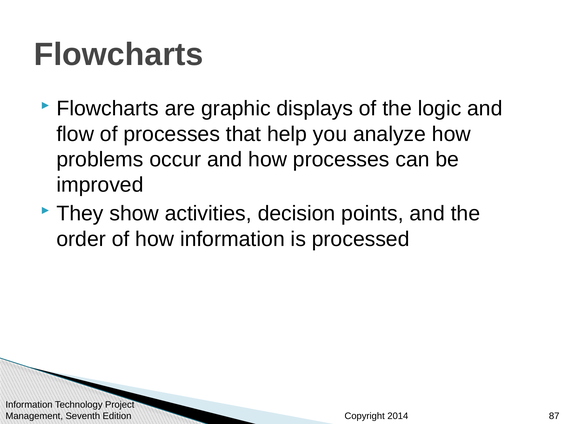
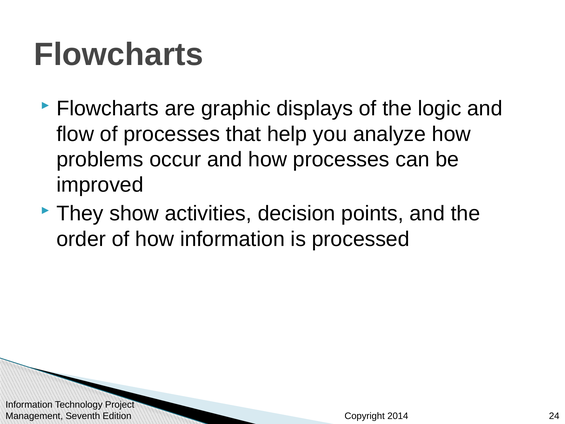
87: 87 -> 24
